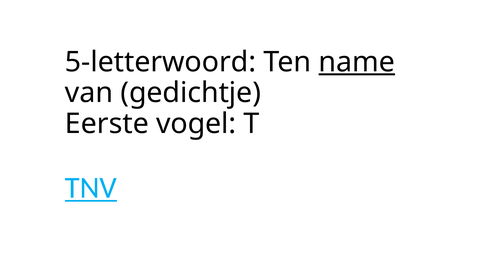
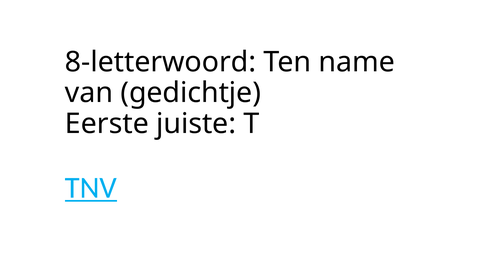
5-letterwoord: 5-letterwoord -> 8-letterwoord
name underline: present -> none
vogel: vogel -> juiste
